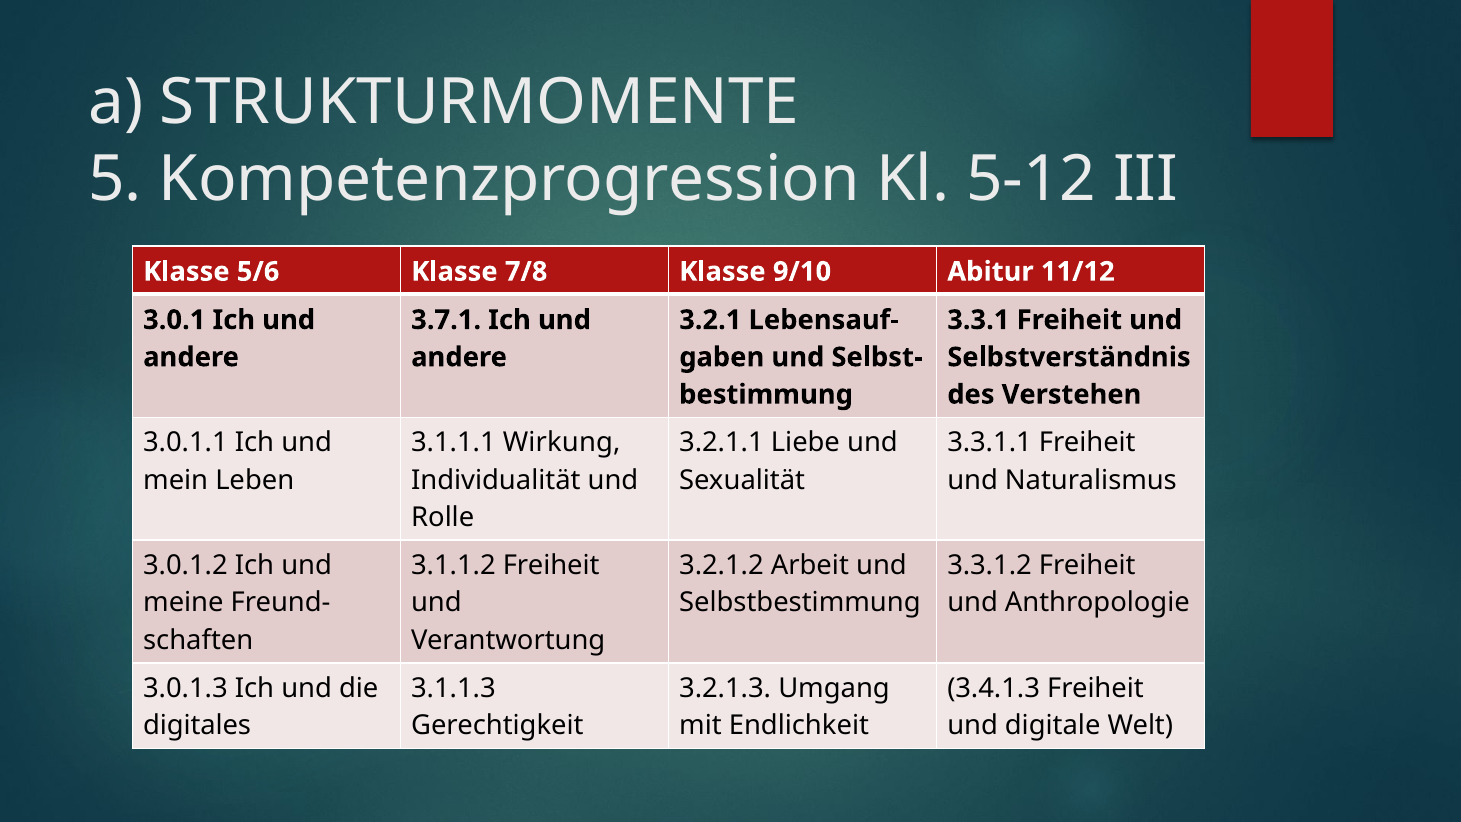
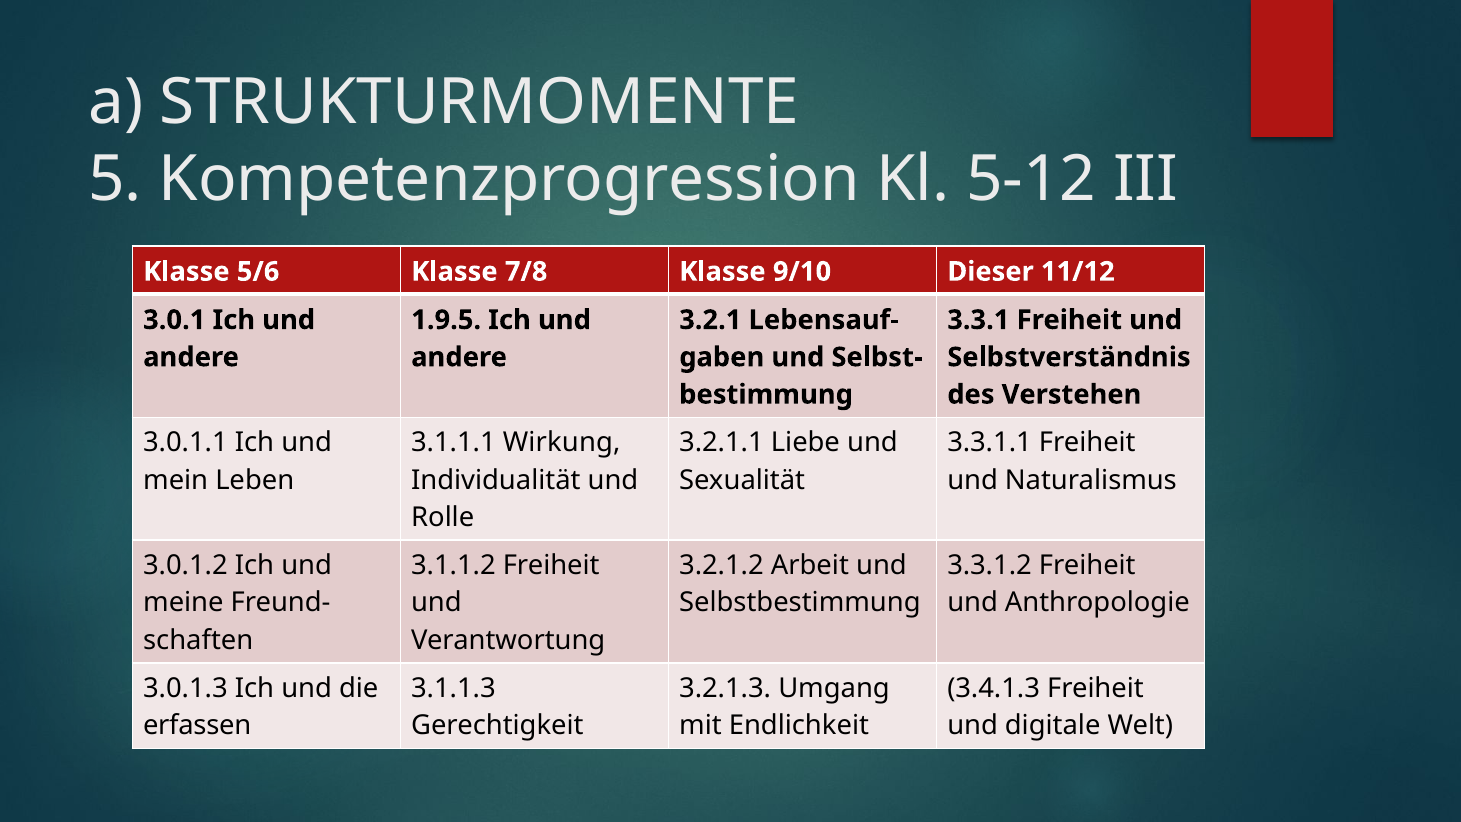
Abitur: Abitur -> Dieser
3.7.1: 3.7.1 -> 1.9.5
digitales: digitales -> erfassen
